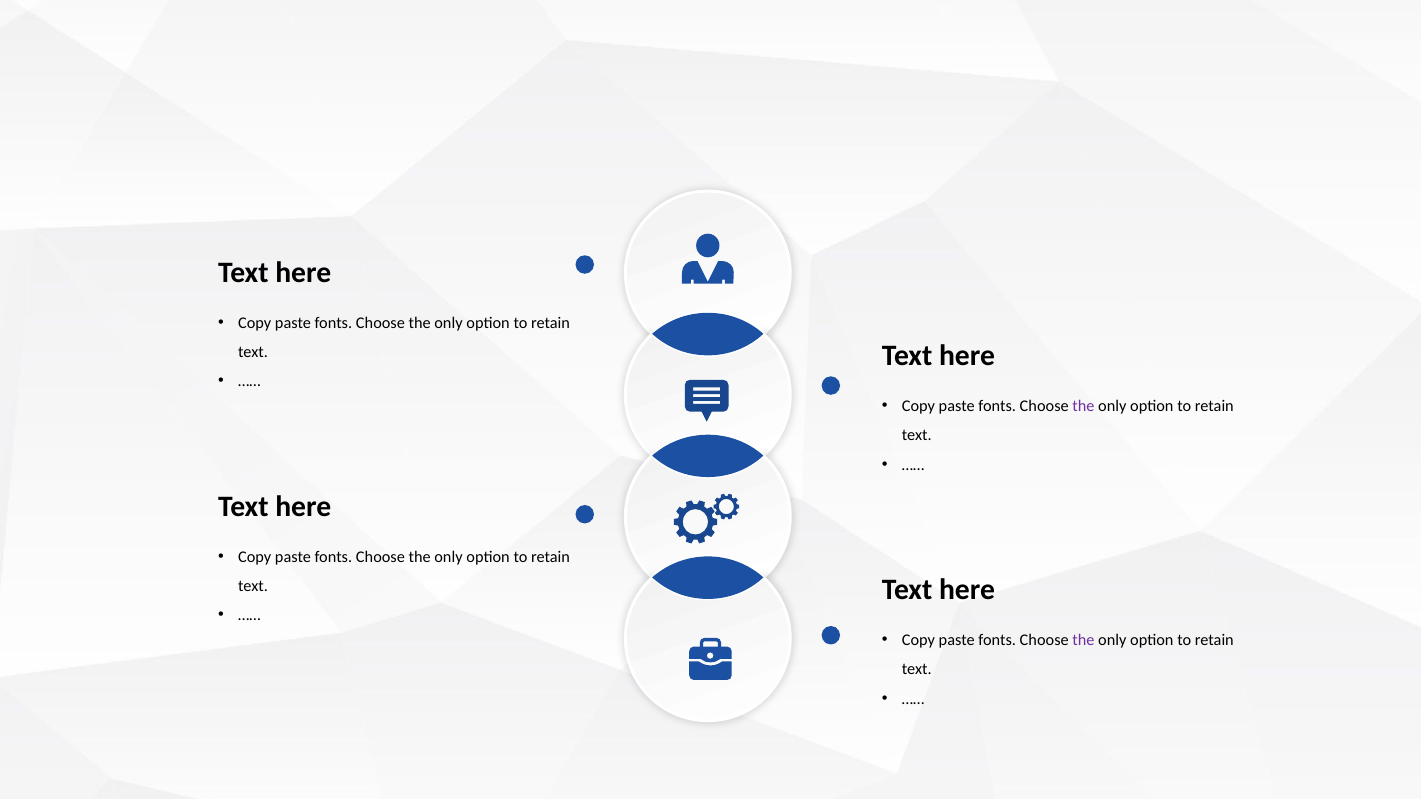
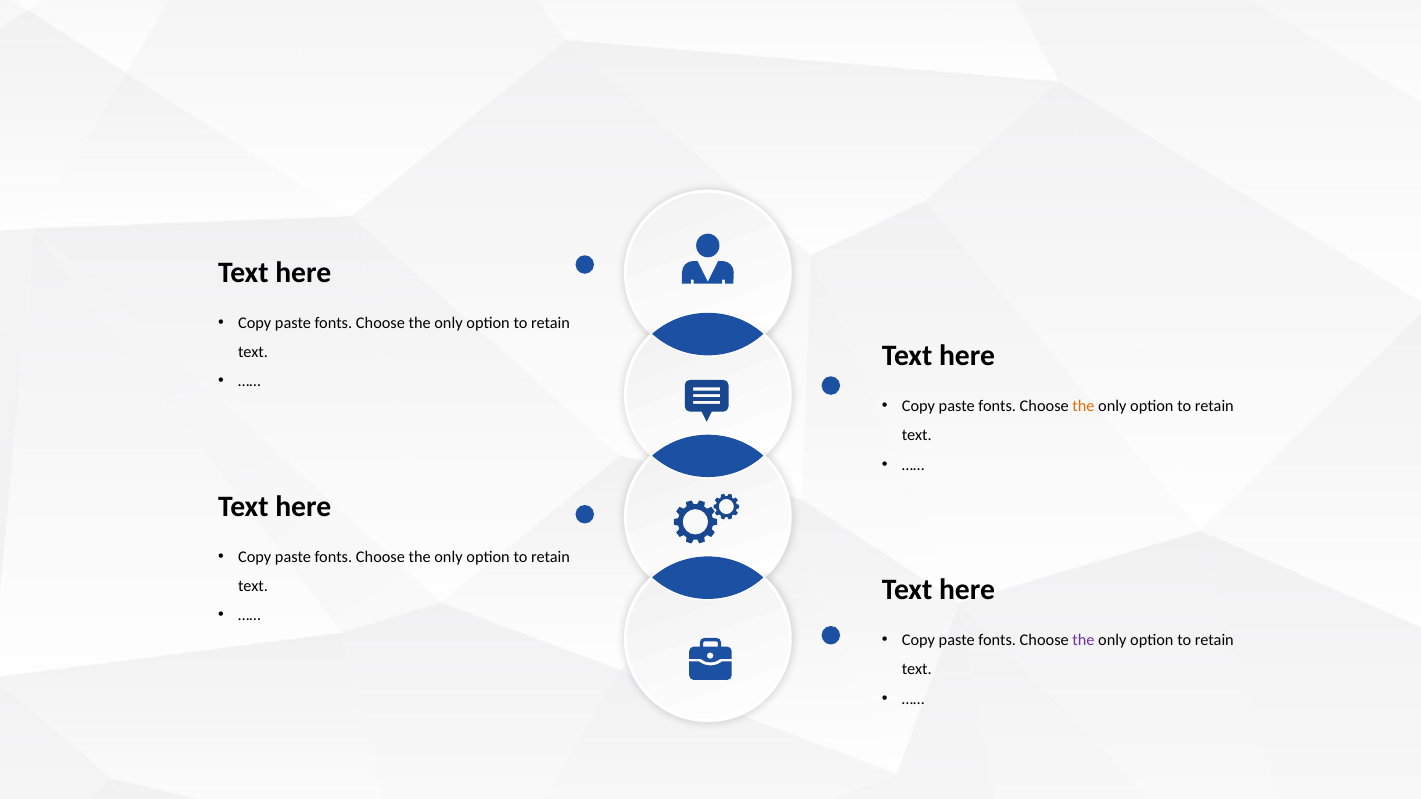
the at (1083, 406) colour: purple -> orange
